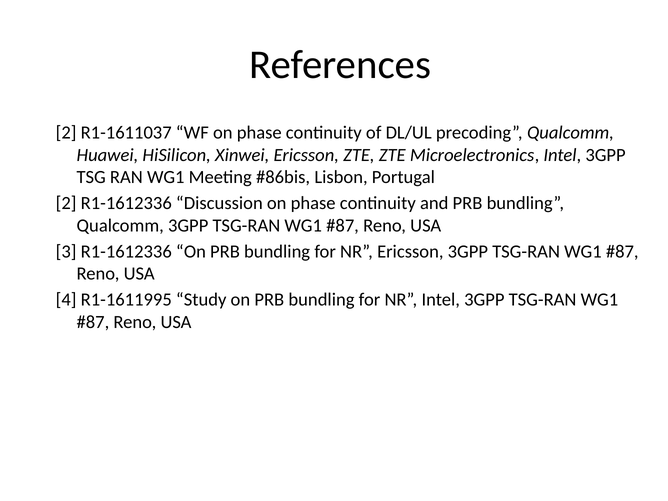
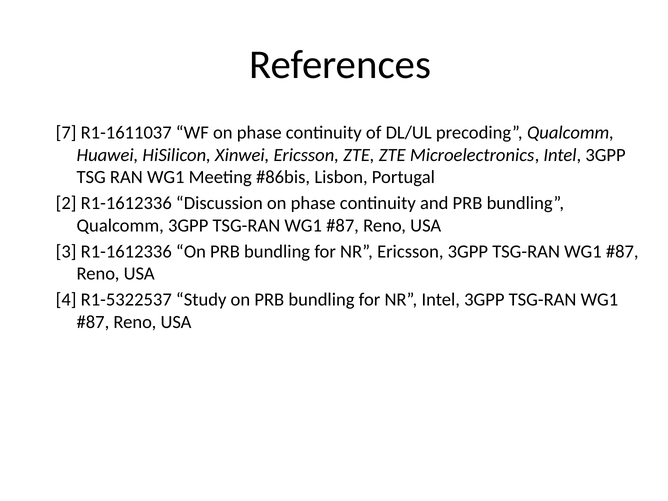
2 at (66, 133): 2 -> 7
R1-1611995: R1-1611995 -> R1-5322537
